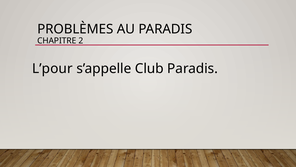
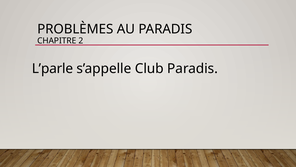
L’pour: L’pour -> L’parle
